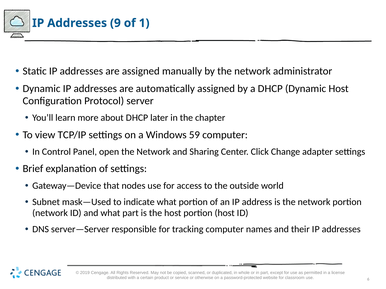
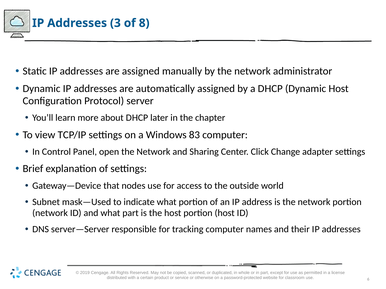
9: 9 -> 3
1: 1 -> 8
59: 59 -> 83
